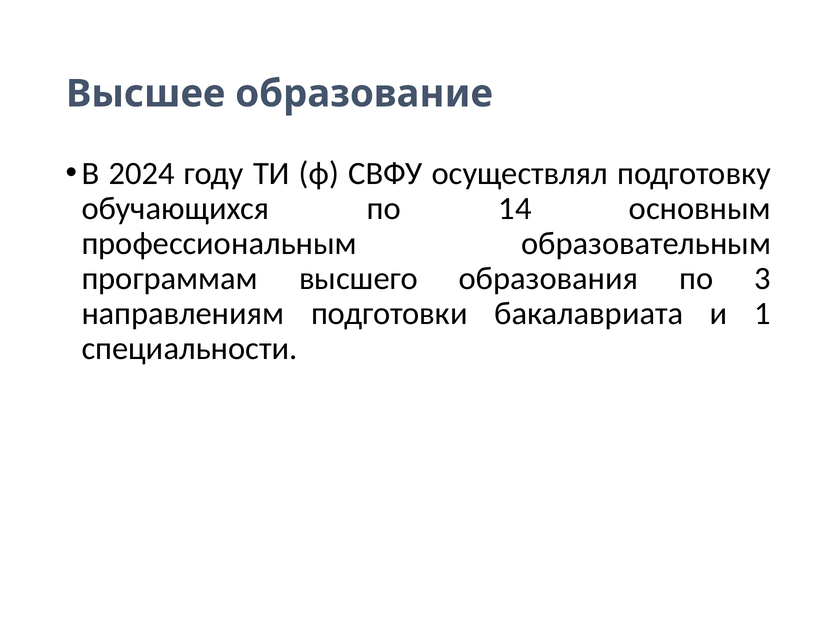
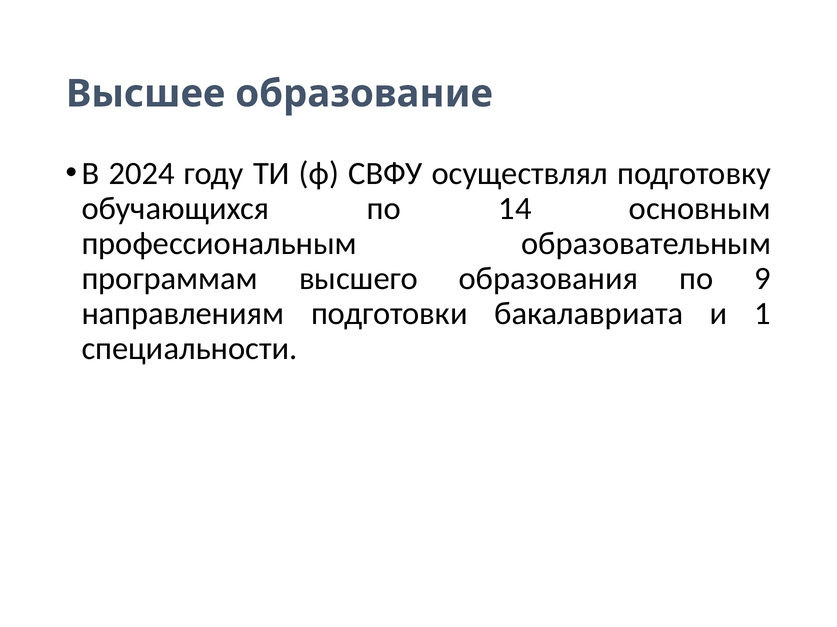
3: 3 -> 9
